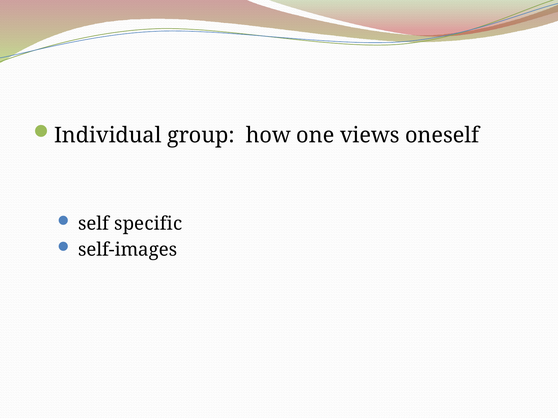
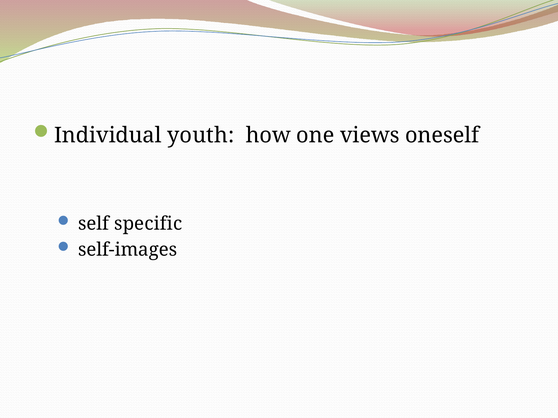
group: group -> youth
